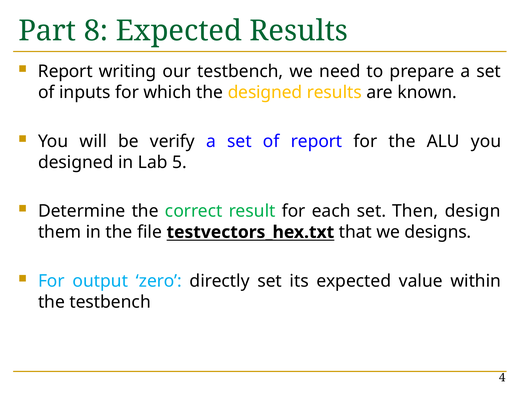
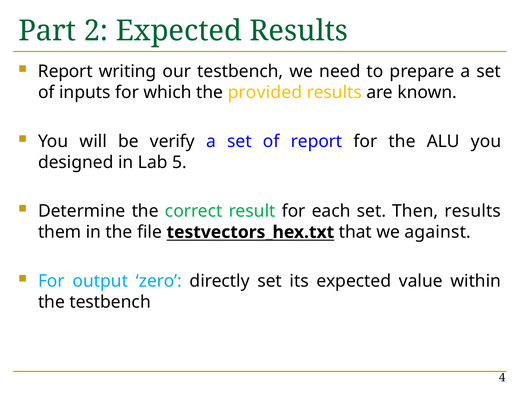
8: 8 -> 2
the designed: designed -> provided
Then design: design -> results
designs: designs -> against
